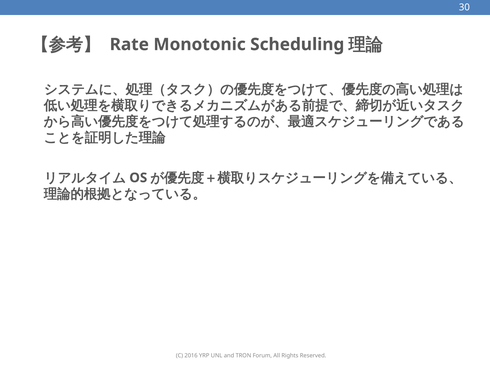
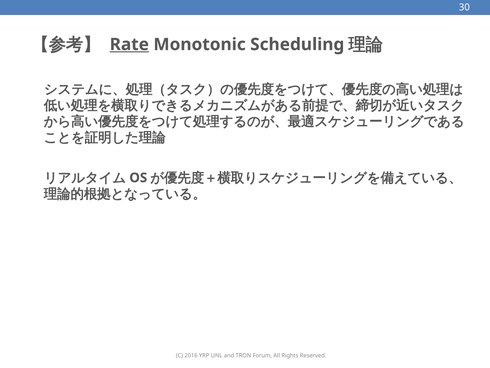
Rate underline: none -> present
